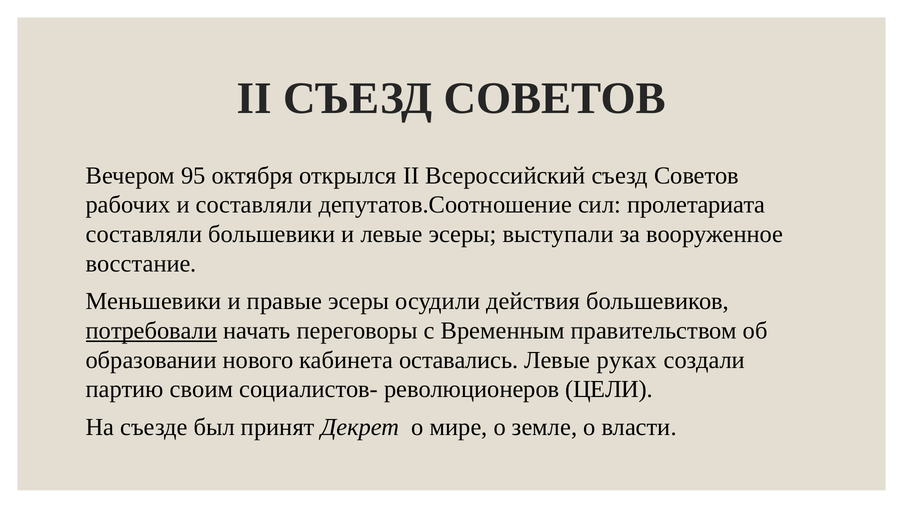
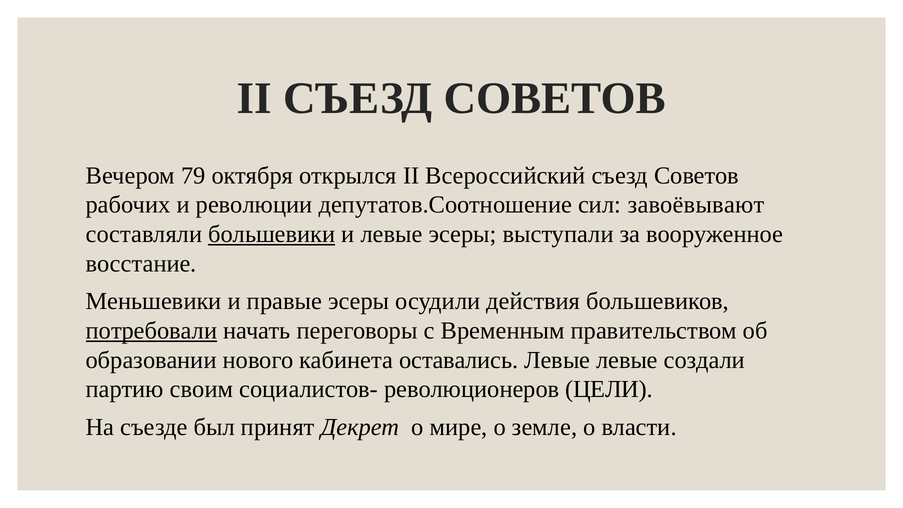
95: 95 -> 79
и составляли: составляли -> революции
пролетариата: пролетариата -> завоёвывают
большевики underline: none -> present
Левые руках: руках -> левые
